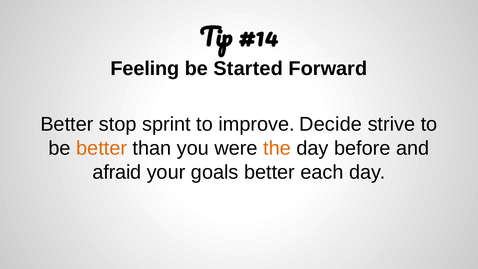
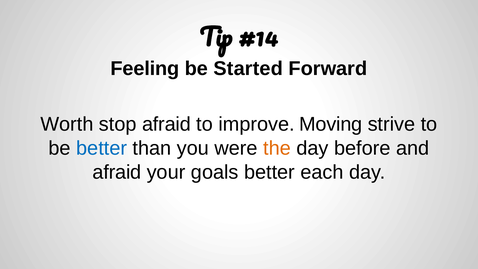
Better at (67, 124): Better -> Worth
stop sprint: sprint -> afraid
Decide: Decide -> Moving
better at (102, 148) colour: orange -> blue
